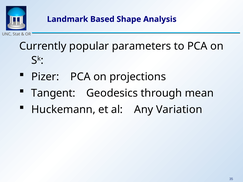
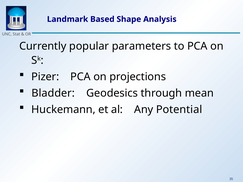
Tangent: Tangent -> Bladder
Variation: Variation -> Potential
